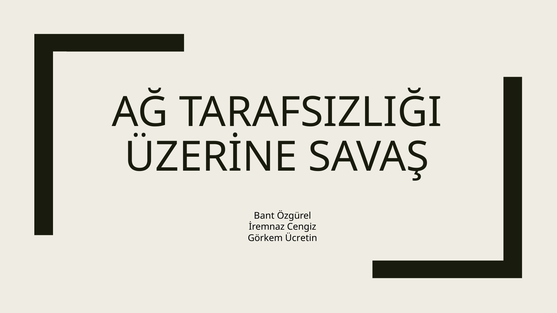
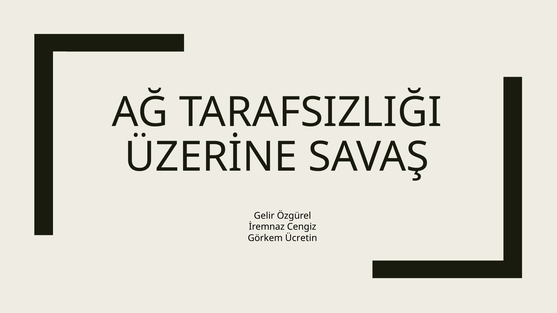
Bant: Bant -> Gelir
